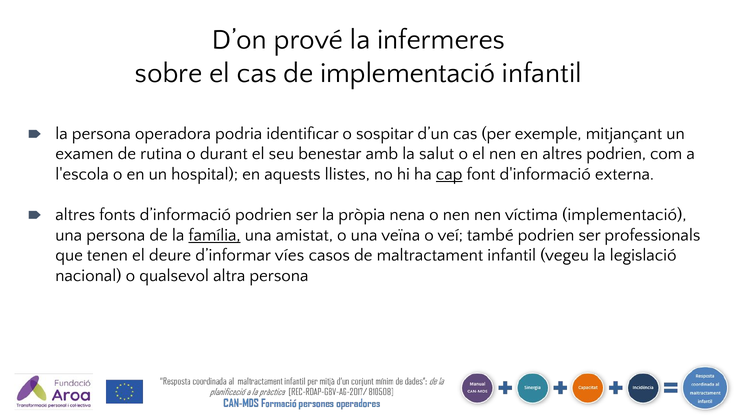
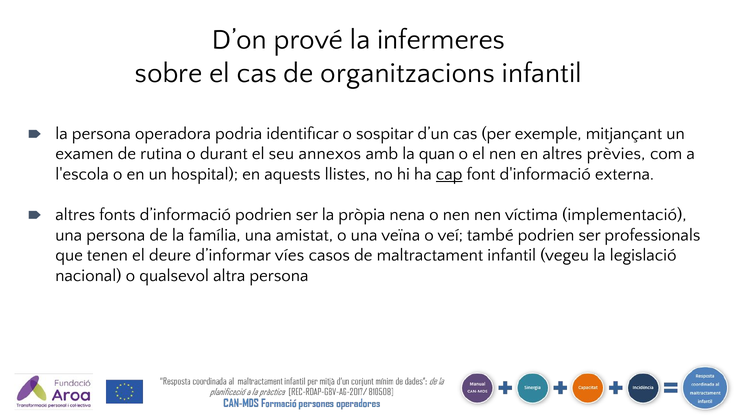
de implementació: implementació -> organitzacions
benestar: benestar -> annexos
salut: salut -> quan
altres podrien: podrien -> prèvies
família underline: present -> none
